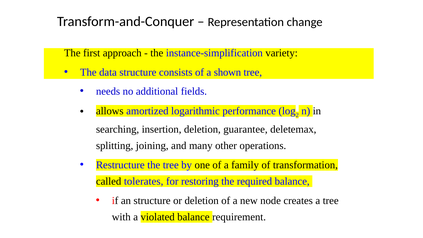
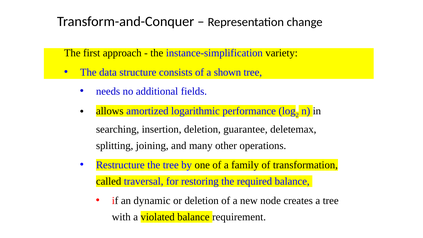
tolerates: tolerates -> traversal
an structure: structure -> dynamic
